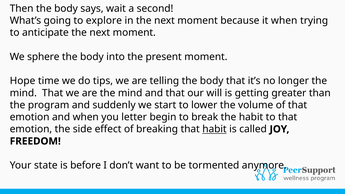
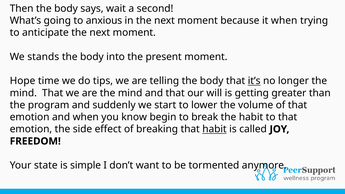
explore: explore -> anxious
sphere: sphere -> stands
it’s underline: none -> present
letter: letter -> know
before: before -> simple
